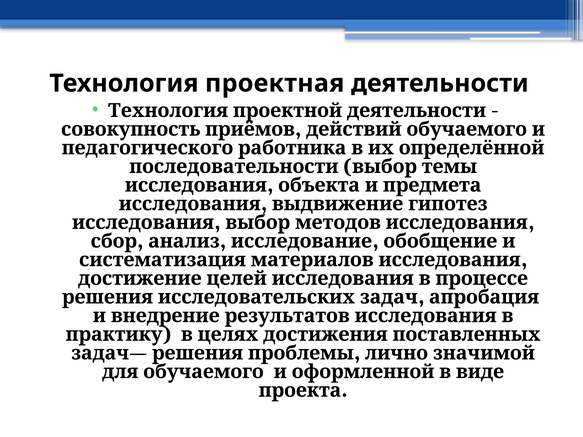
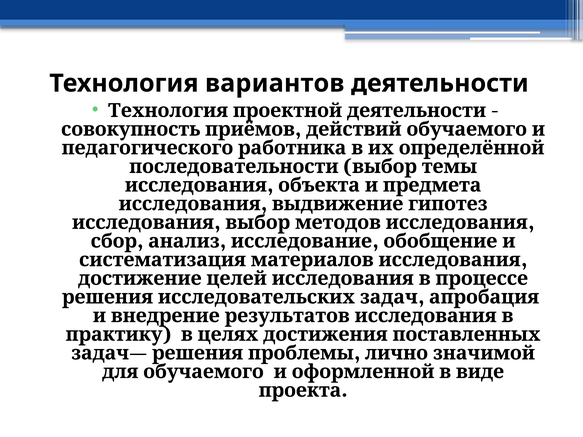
проектная: проектная -> вариантов
